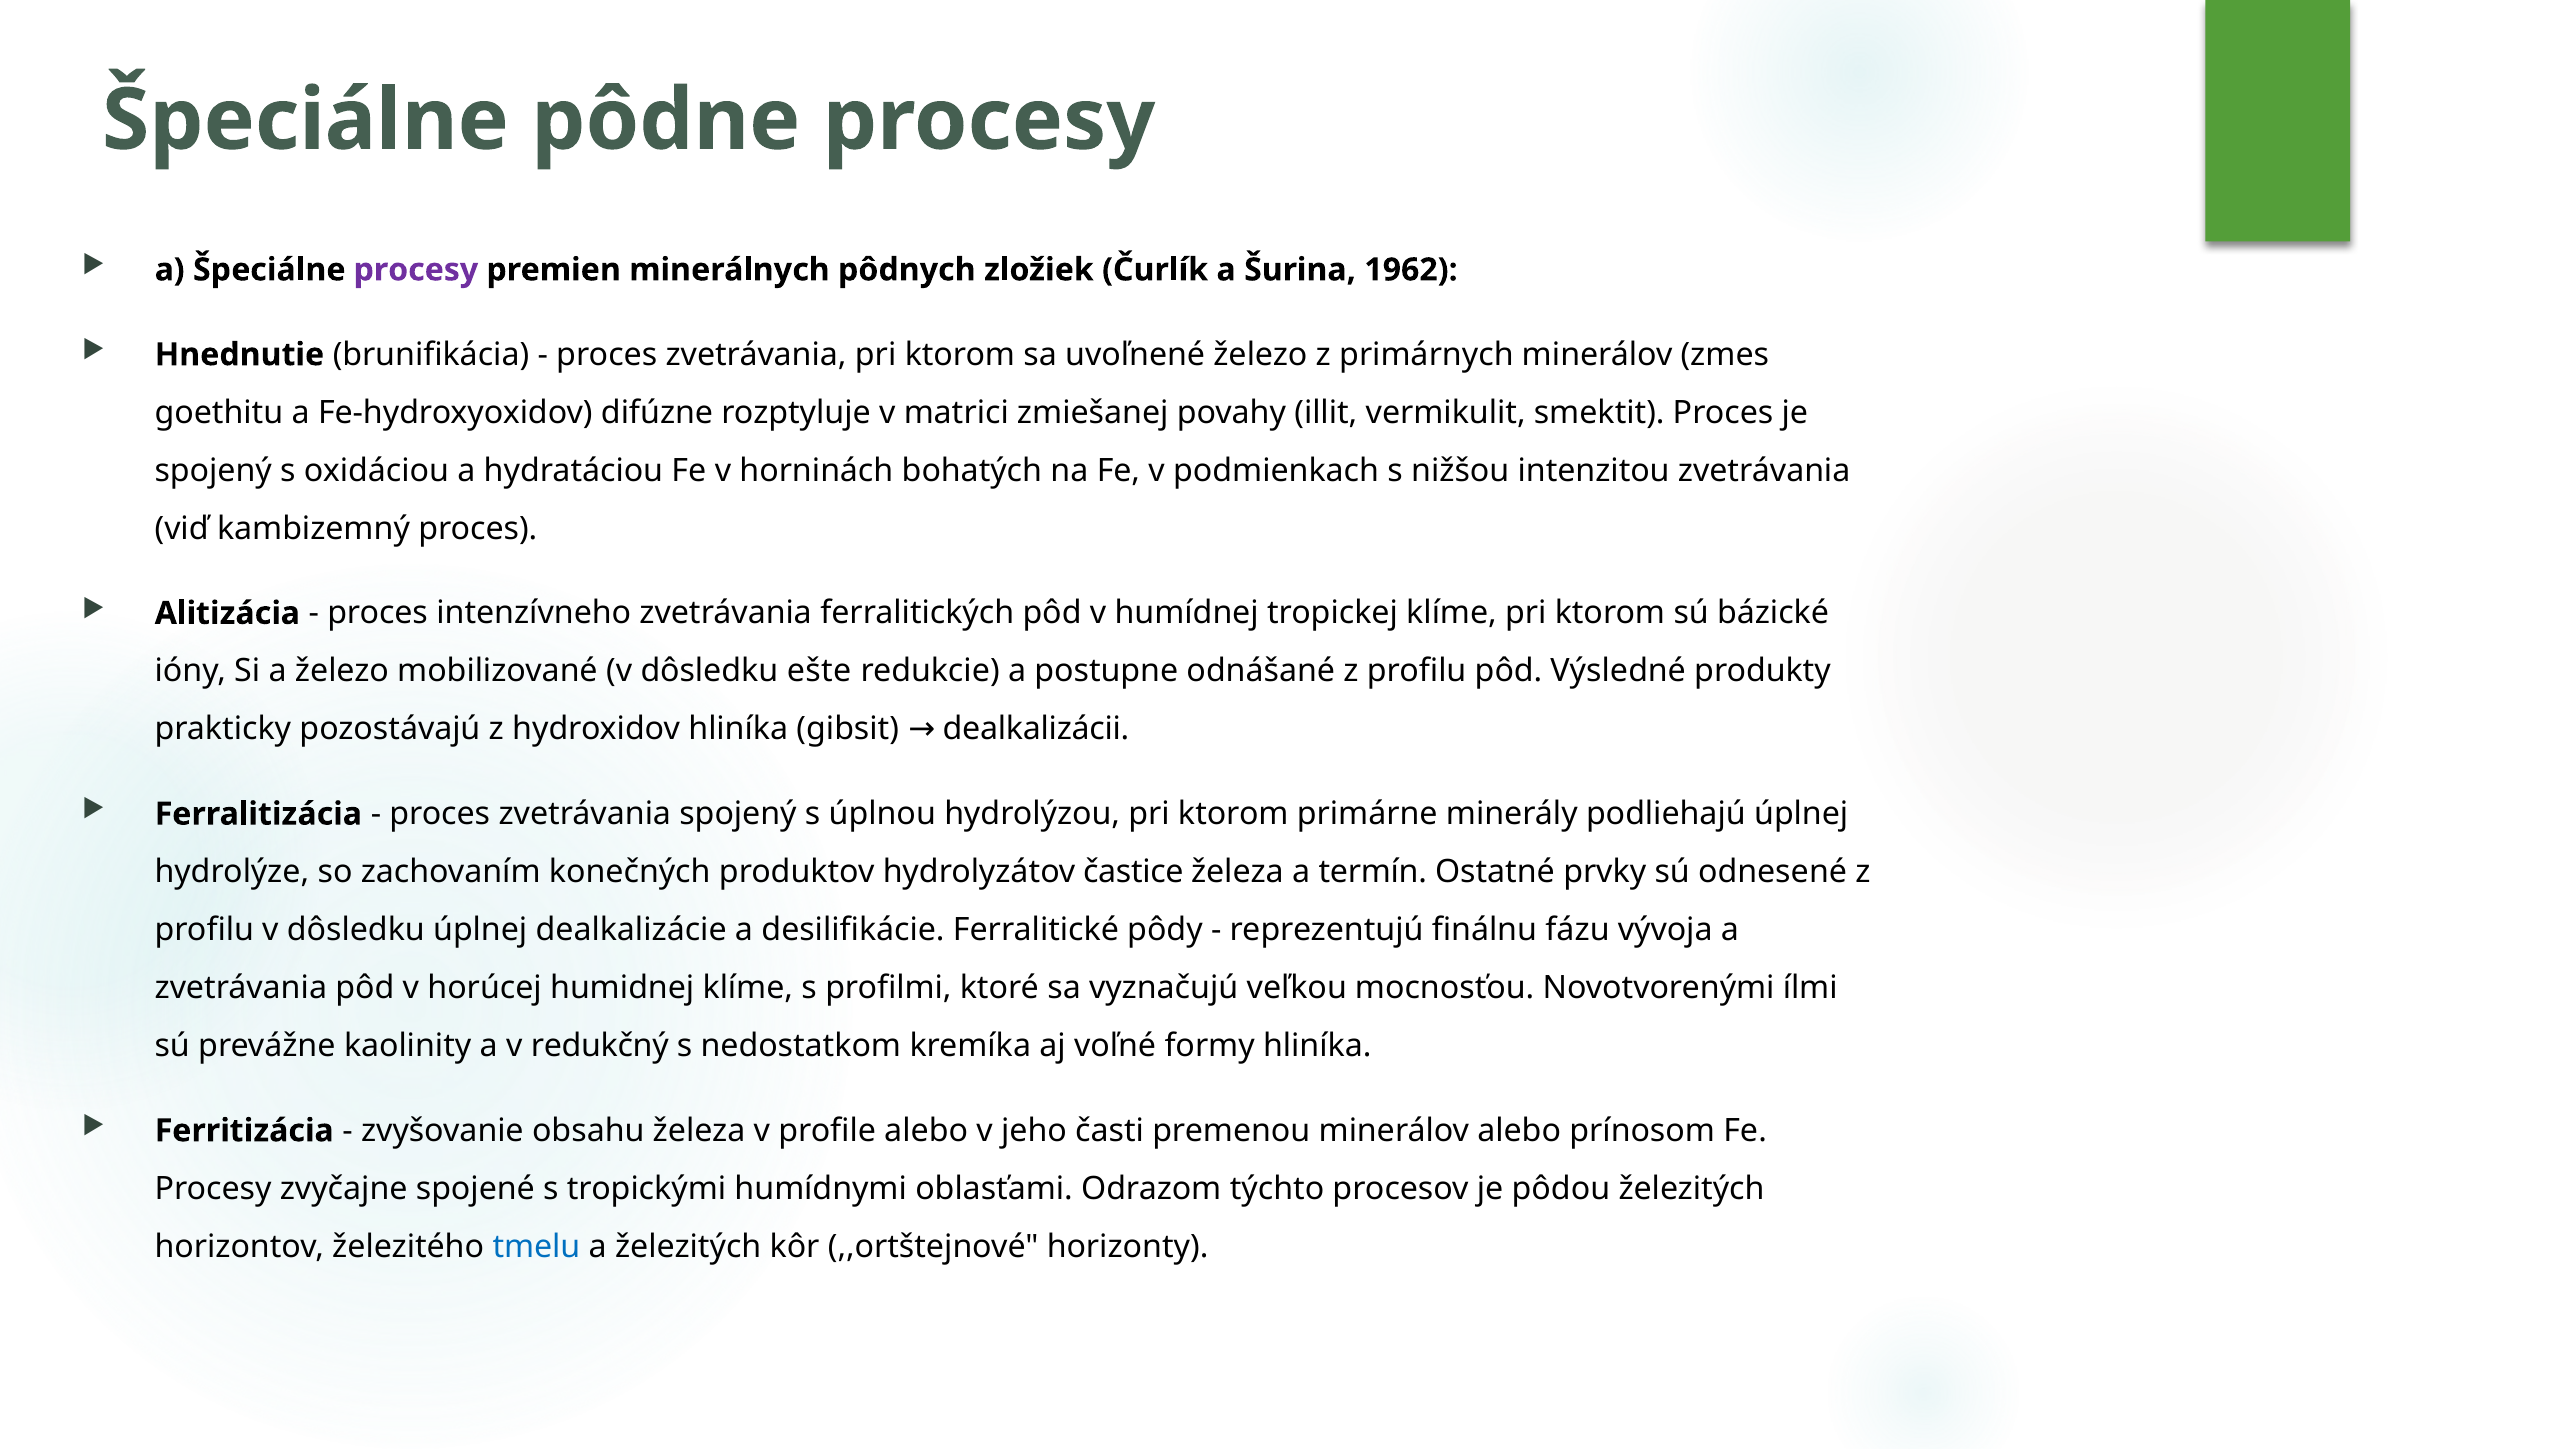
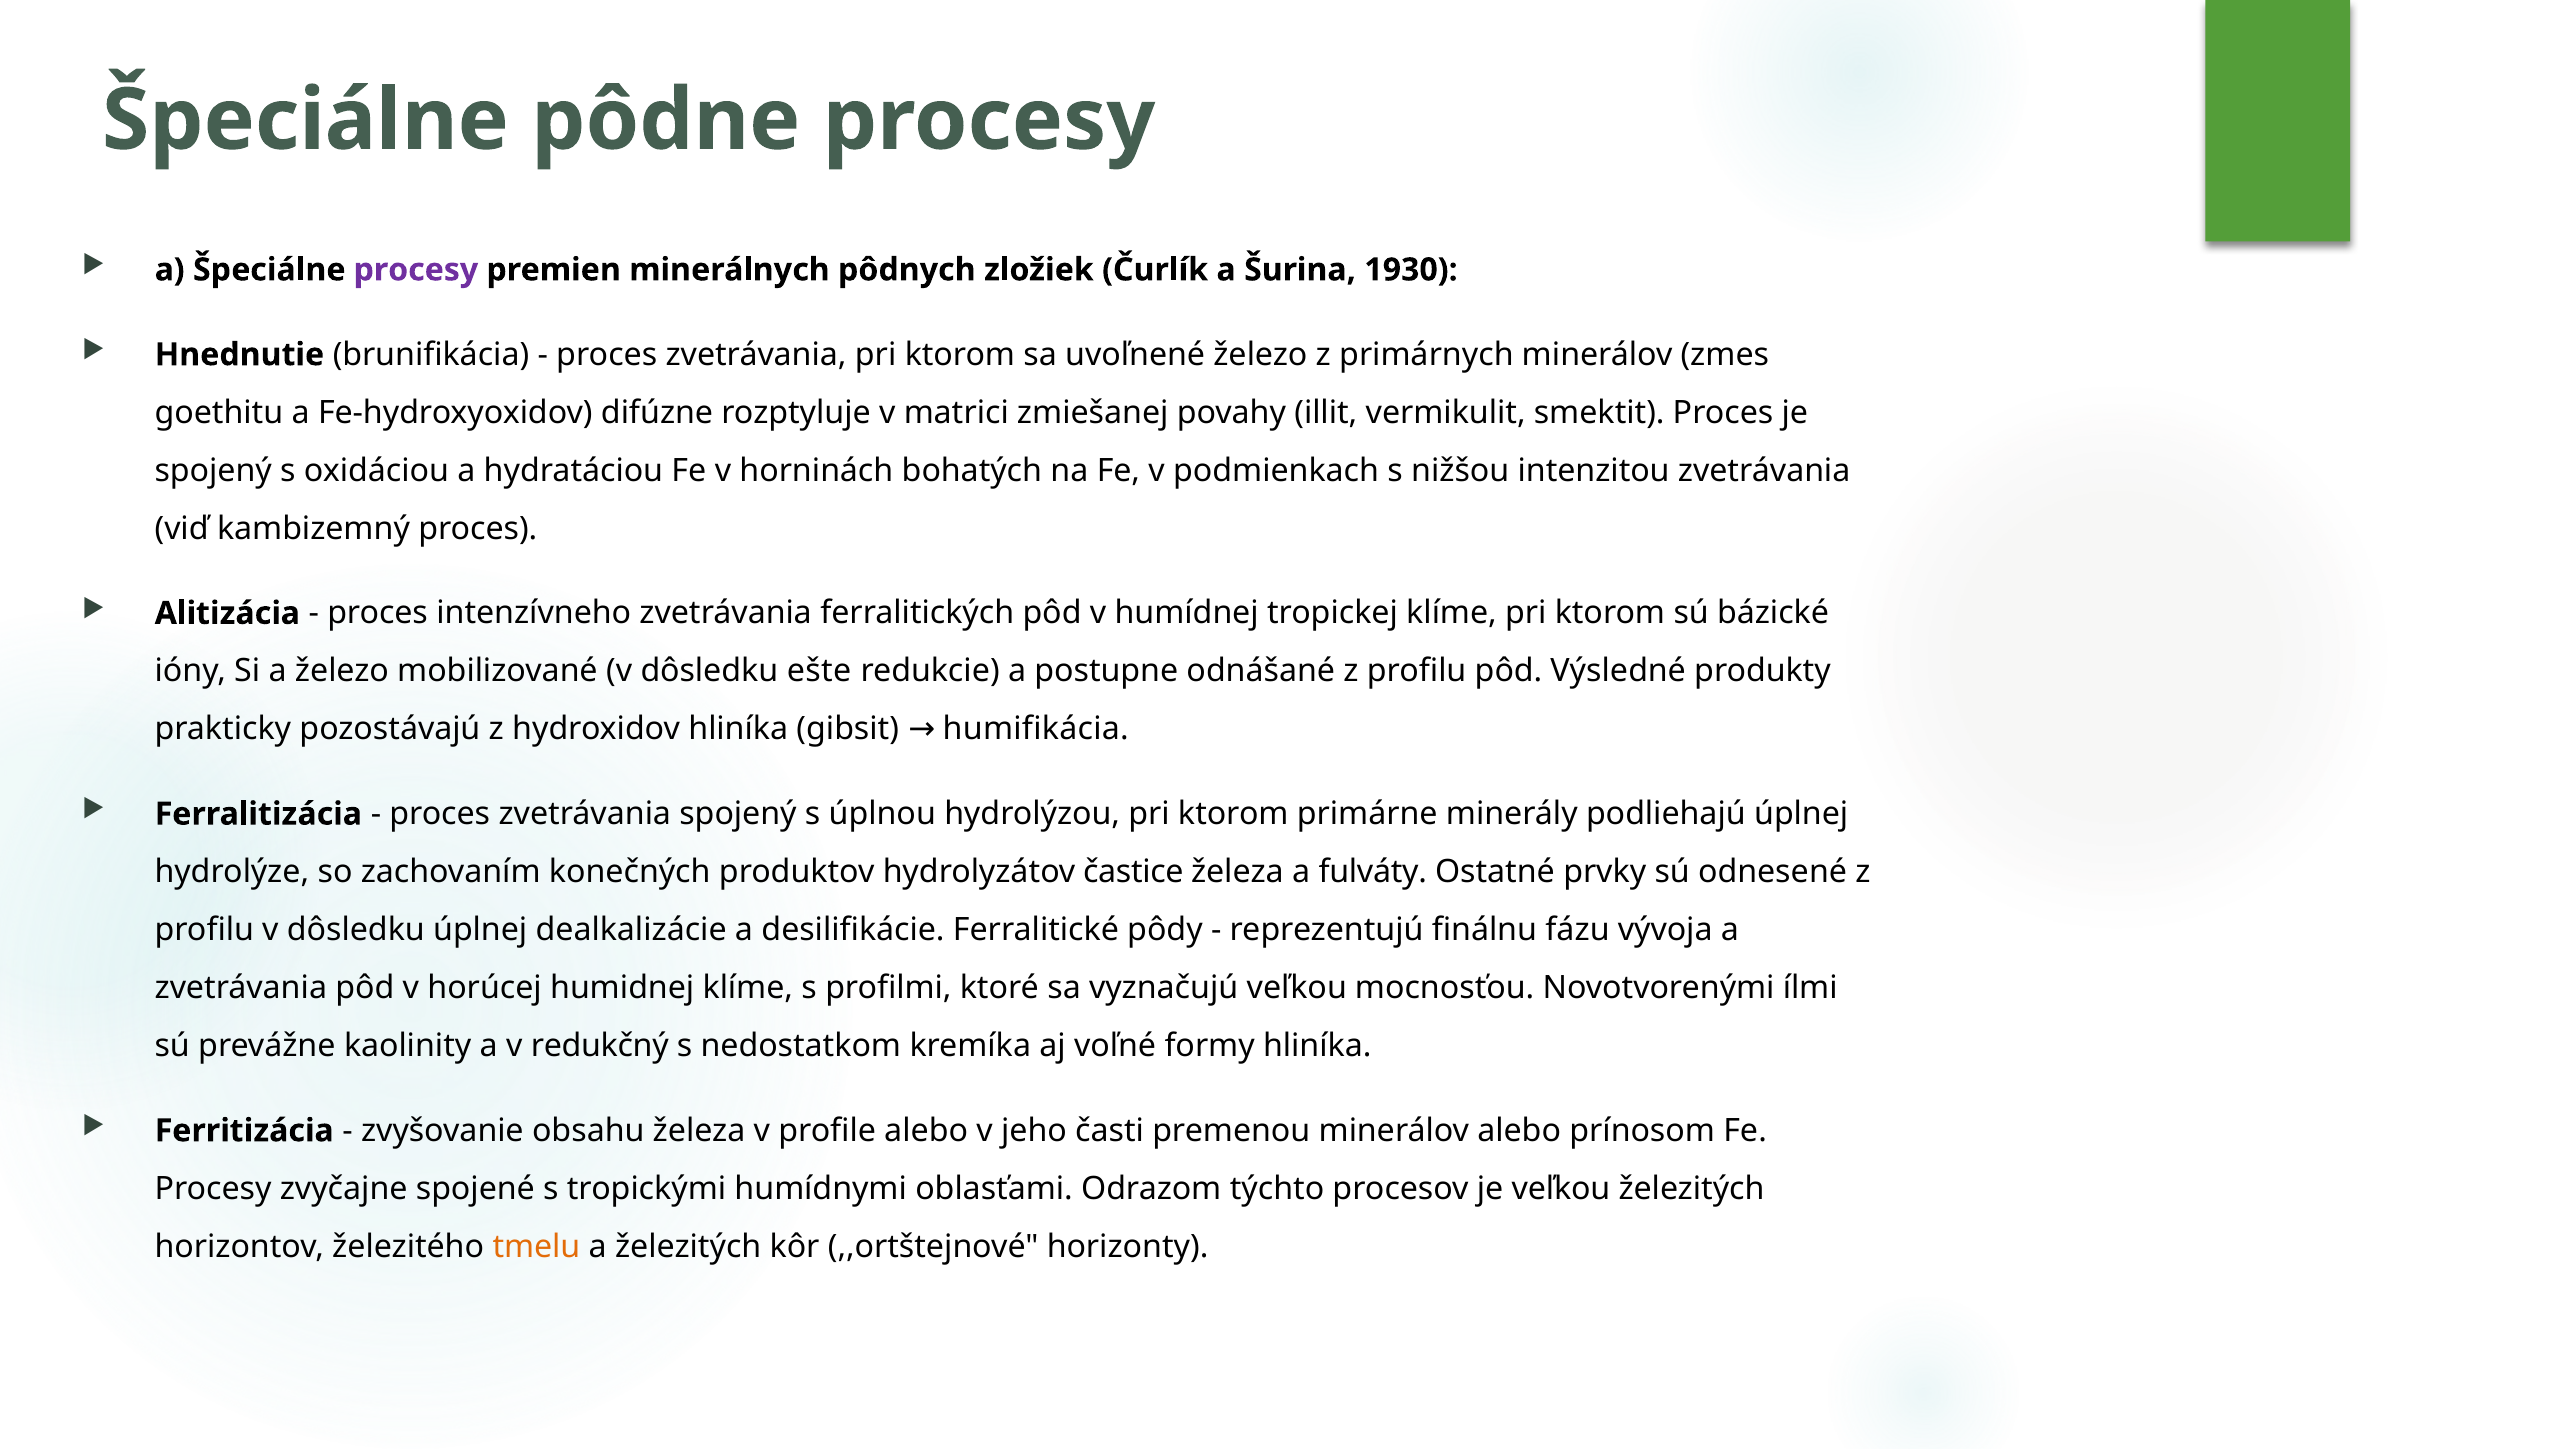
1962: 1962 -> 1930
dealkalizácii: dealkalizácii -> humifikácia
termín: termín -> fulváty
je pôdou: pôdou -> veľkou
tmelu colour: blue -> orange
